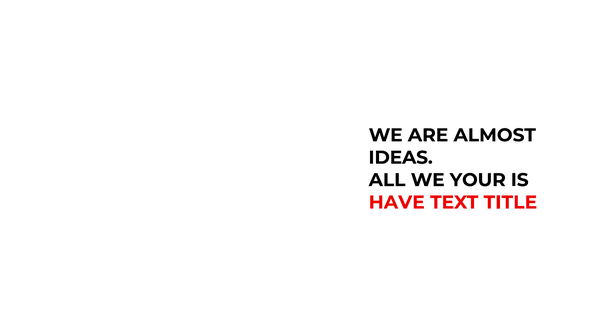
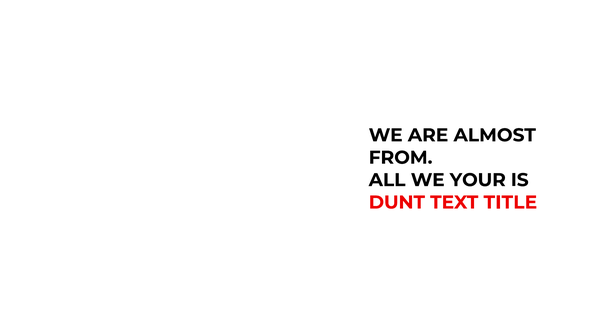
IDEAS: IDEAS -> FROM
HAVE: HAVE -> DUNT
